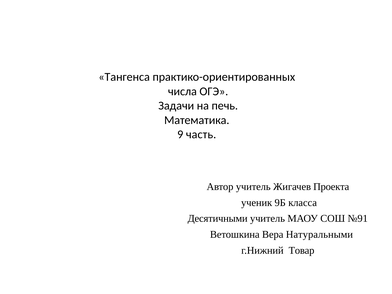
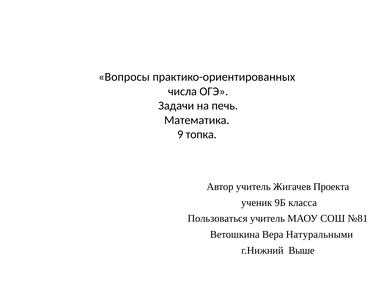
Тангенса: Тангенса -> Вопросы
часть: часть -> топка
Десятичными: Десятичными -> Пользоваться
№91: №91 -> №81
Товар: Товар -> Выше
